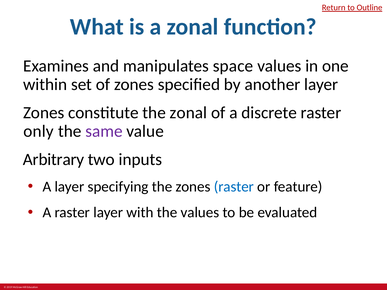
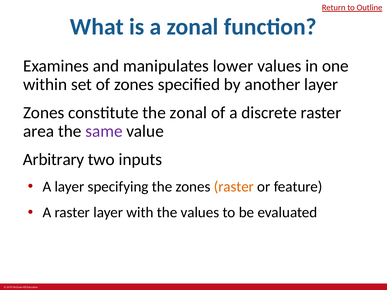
space: space -> lower
only: only -> area
raster at (234, 187) colour: blue -> orange
